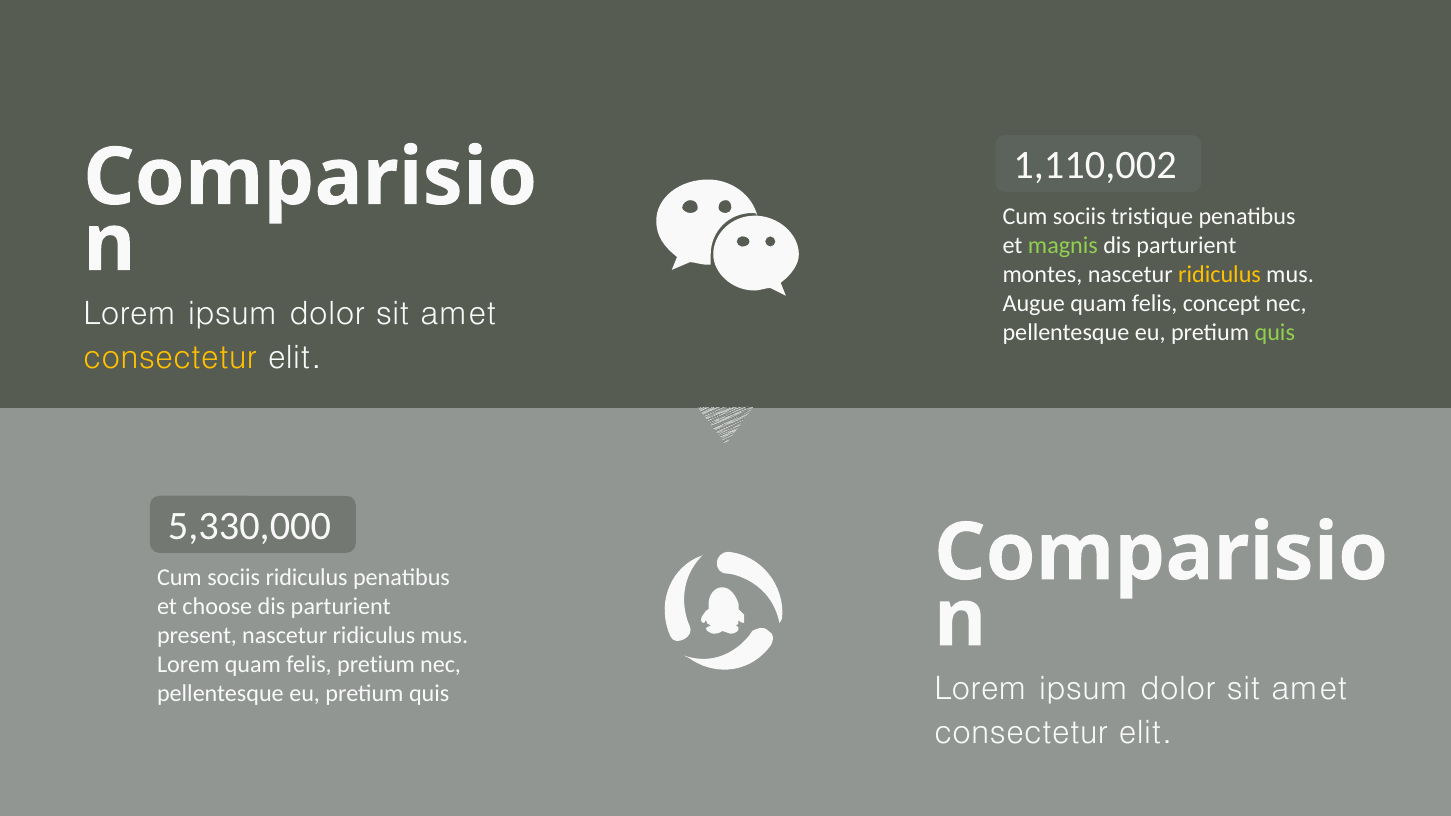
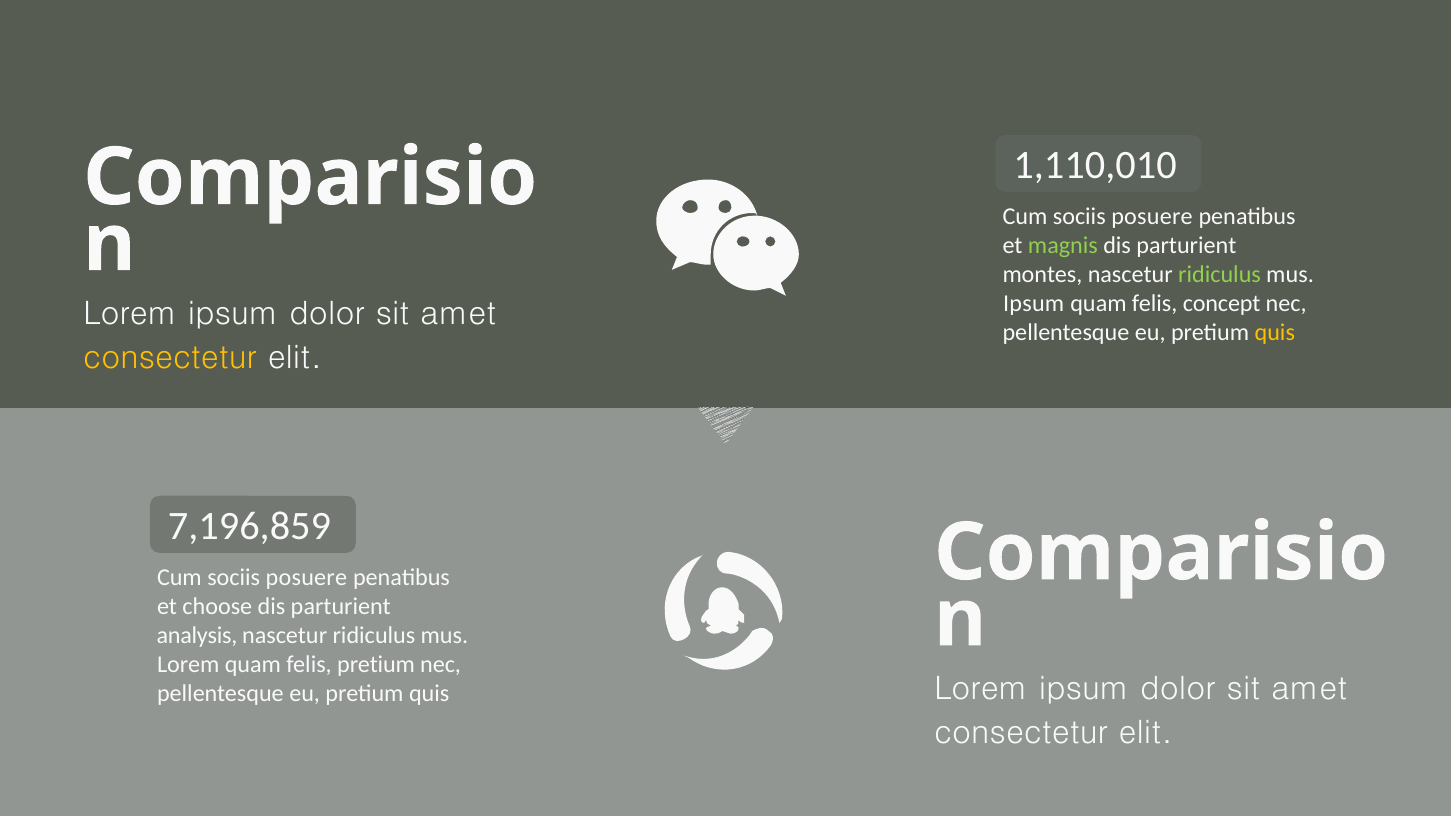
1,110,002: 1,110,002 -> 1,110,010
tristique at (1152, 217): tristique -> posuere
ridiculus at (1220, 275) colour: yellow -> light green
Augue at (1034, 304): Augue -> Ipsum
quis at (1275, 333) colour: light green -> yellow
5,330,000: 5,330,000 -> 7,196,859
ridiculus at (307, 578): ridiculus -> posuere
present: present -> analysis
